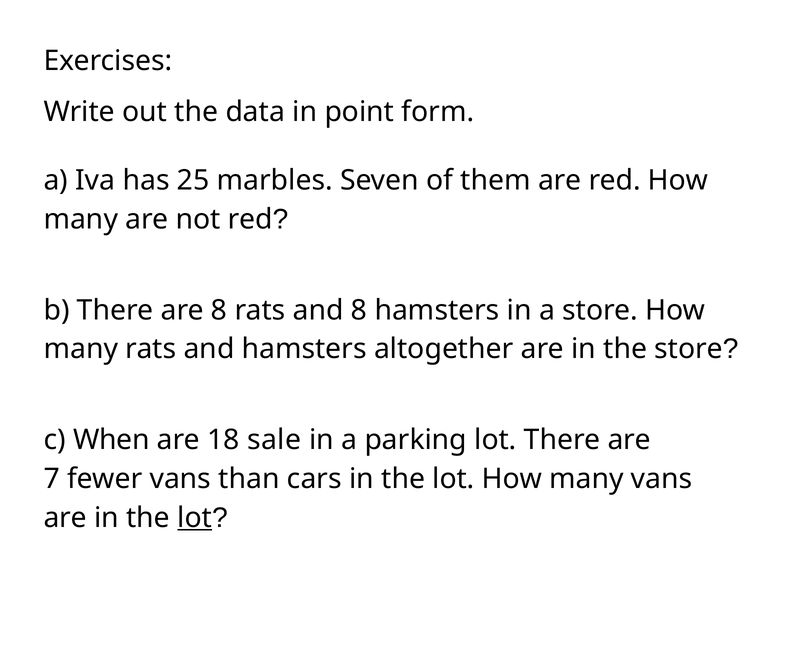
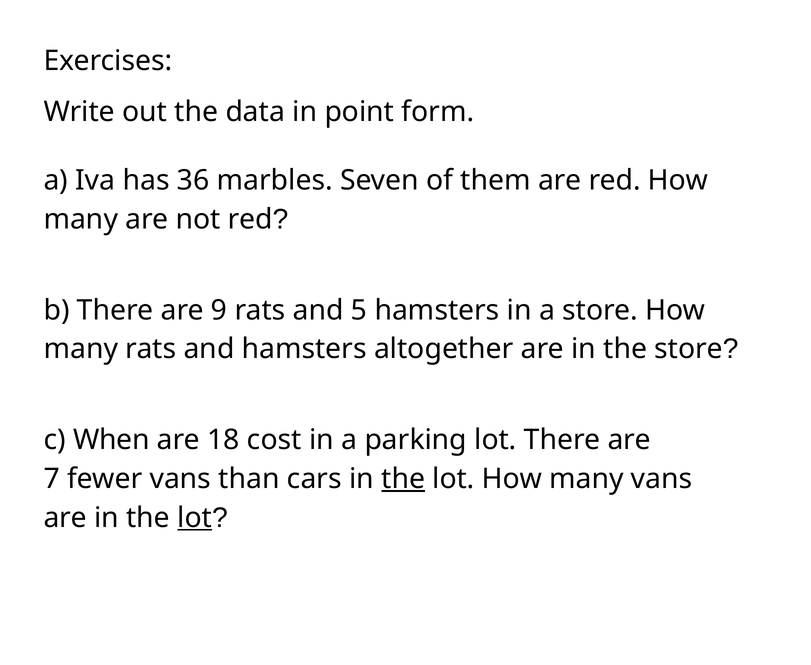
25: 25 -> 36
are 8: 8 -> 9
and 8: 8 -> 5
sale: sale -> cost
the at (403, 479) underline: none -> present
